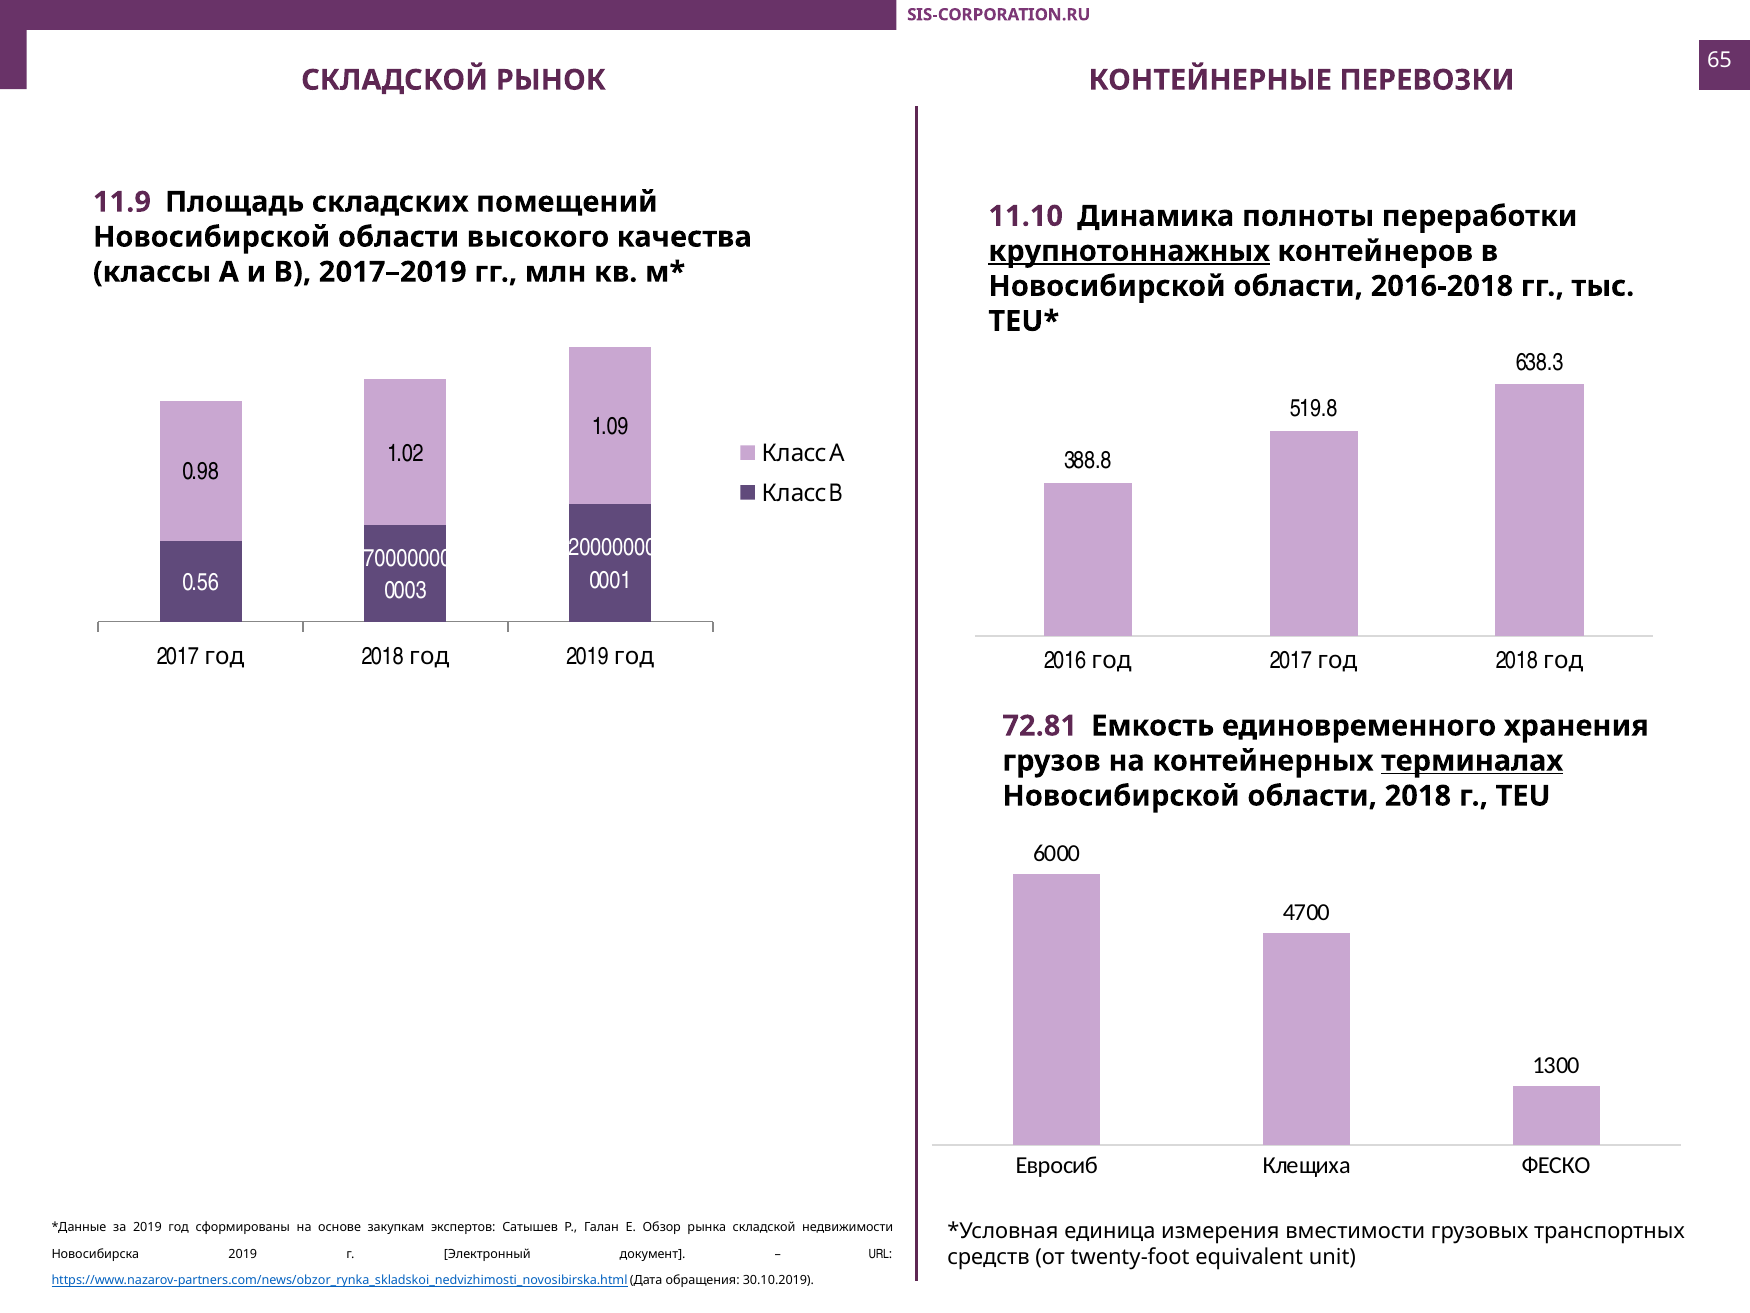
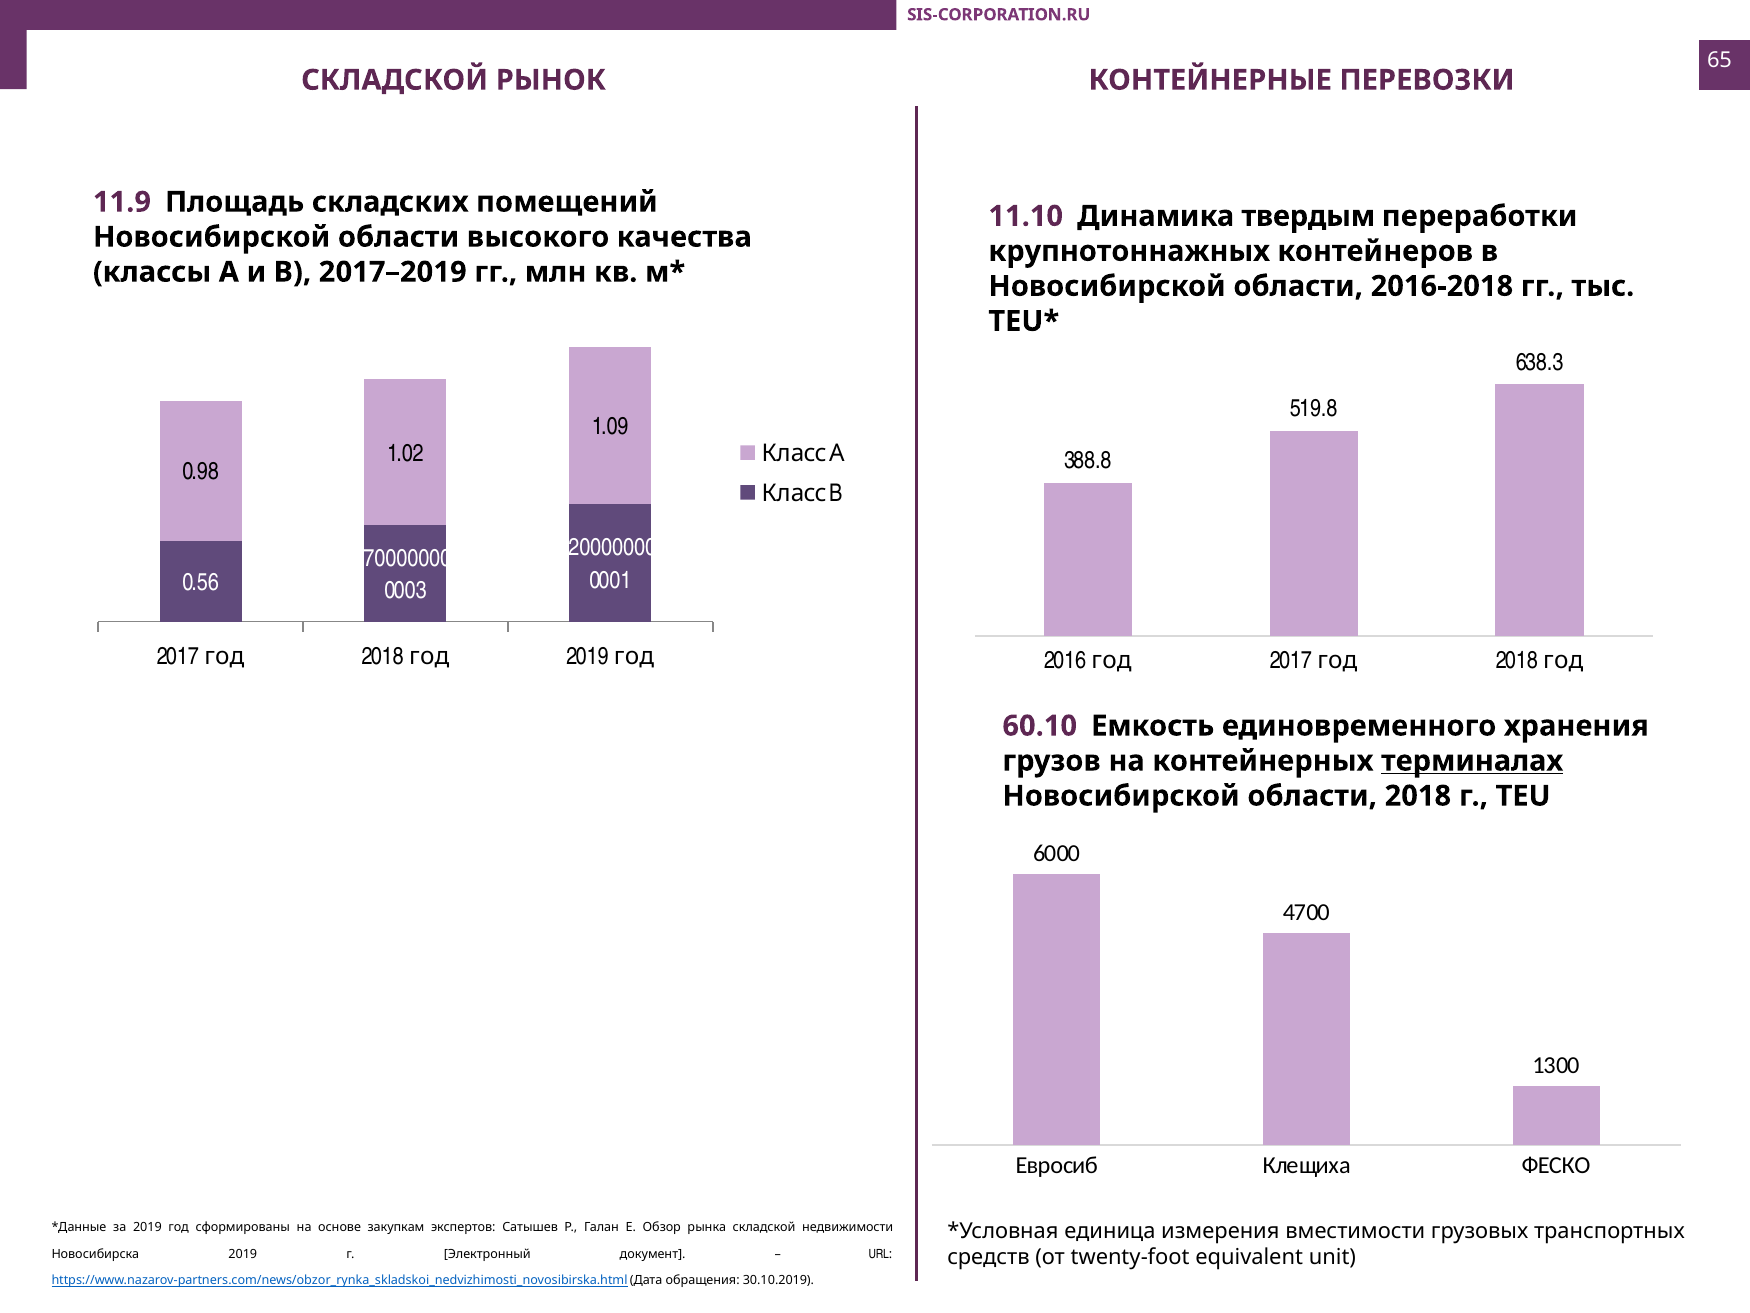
полноты: полноты -> твердым
крупнотоннажных underline: present -> none
72.81: 72.81 -> 60.10
